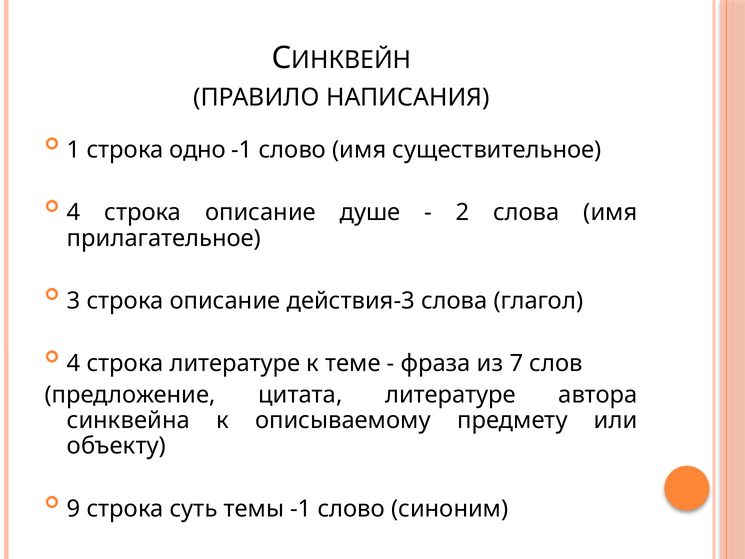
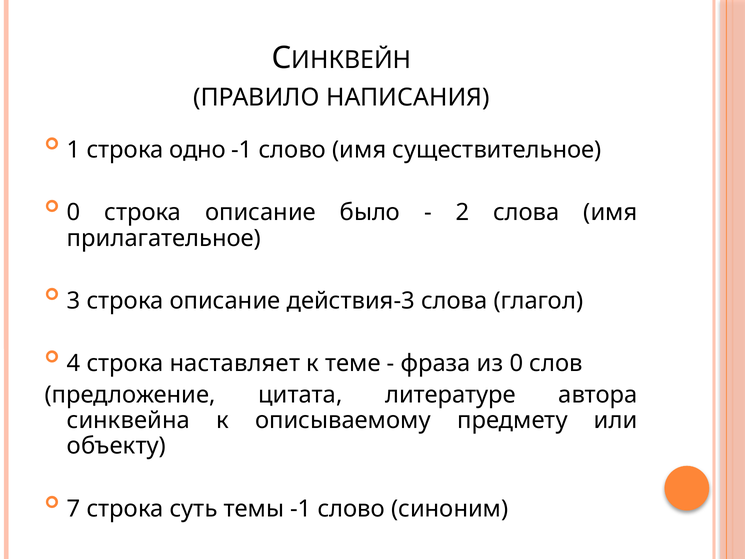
4 at (74, 213): 4 -> 0
душе: душе -> было
строка литературе: литературе -> наставляет
из 7: 7 -> 0
9: 9 -> 7
